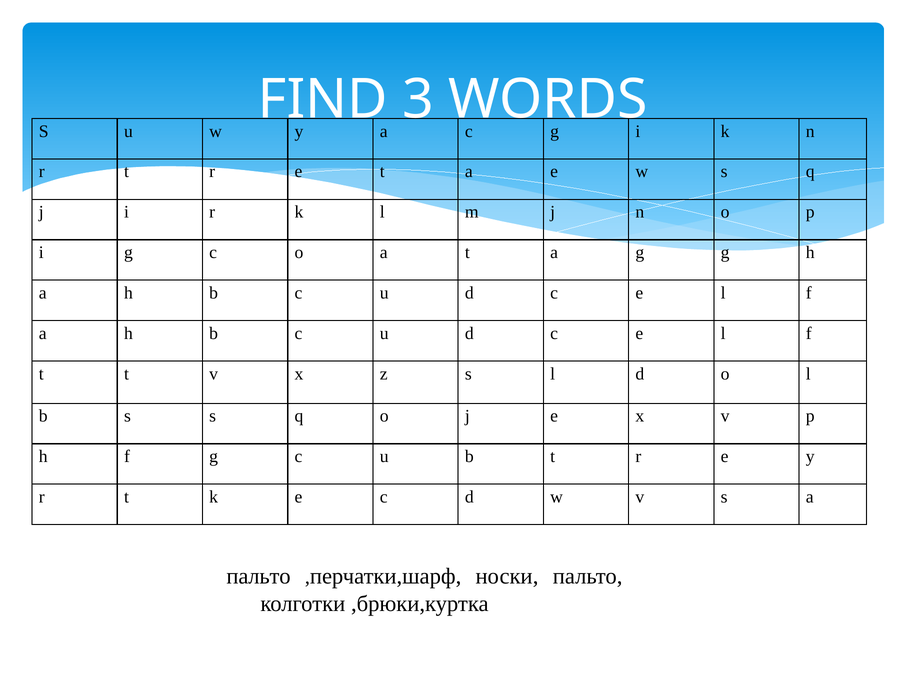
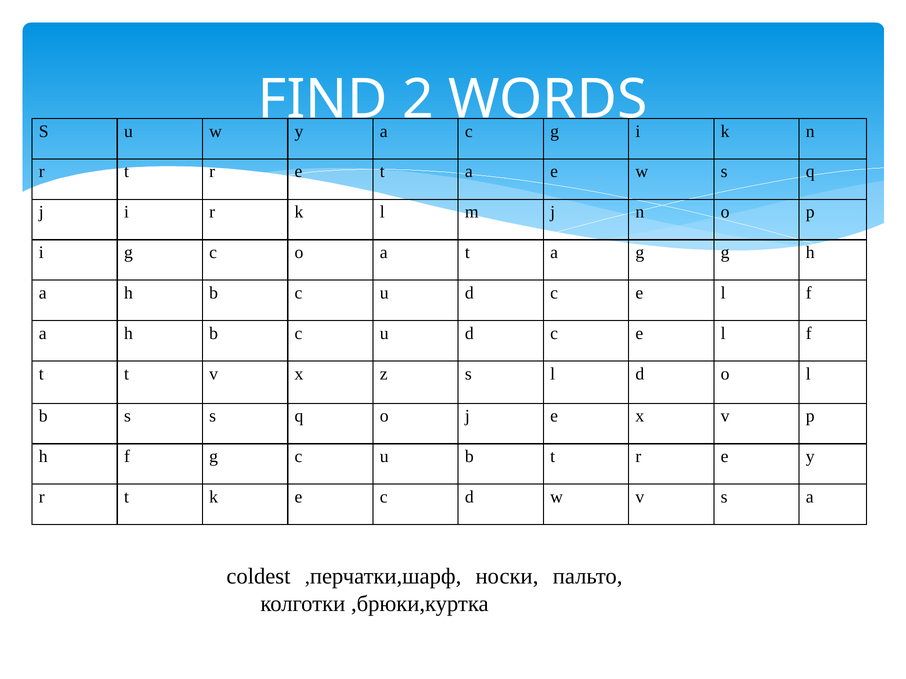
3: 3 -> 2
пальто at (259, 577): пальто -> coldest
